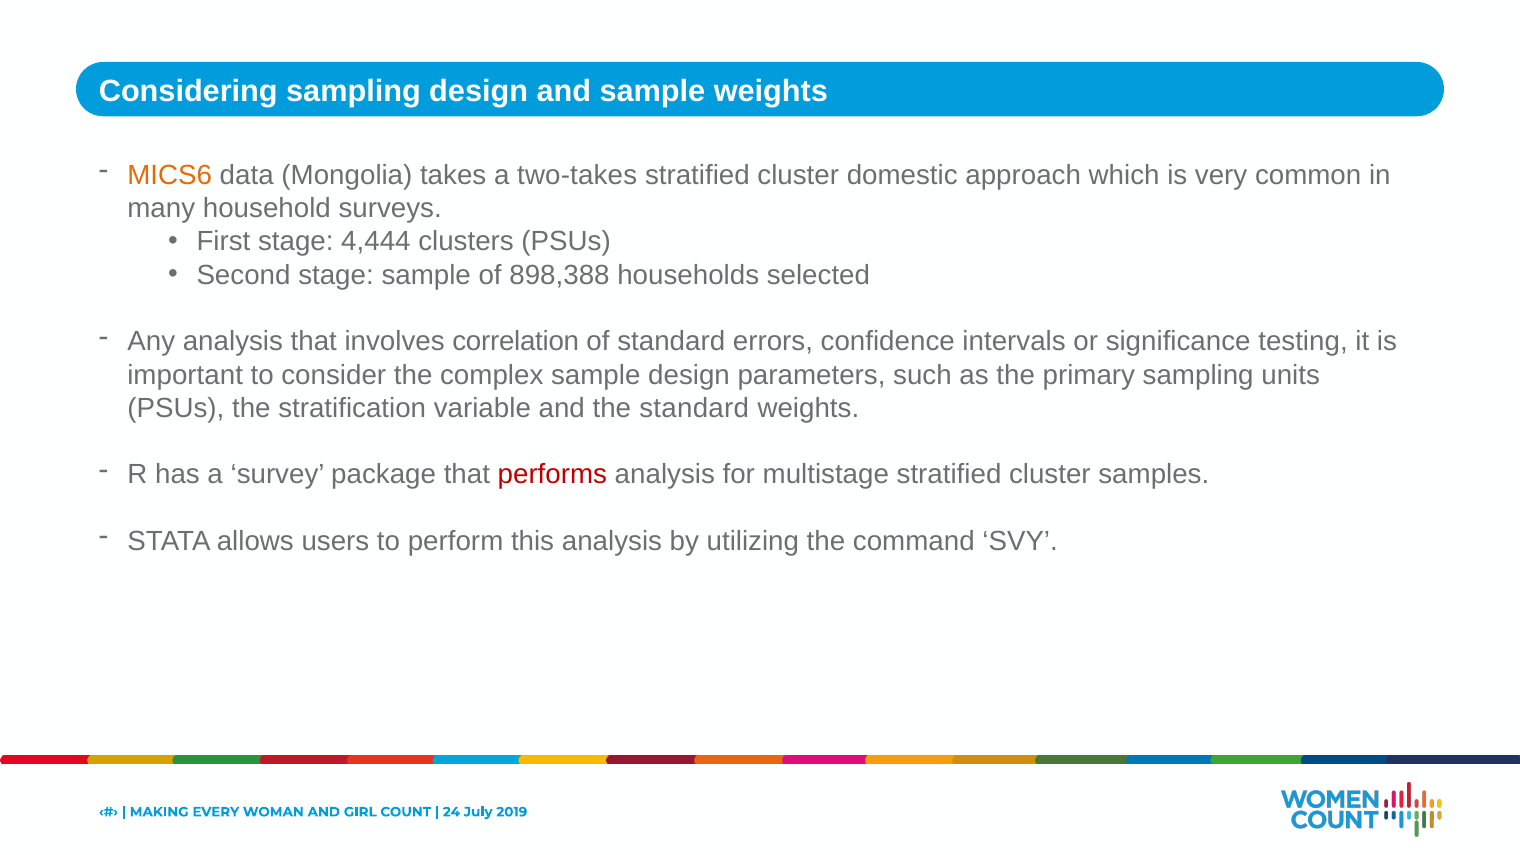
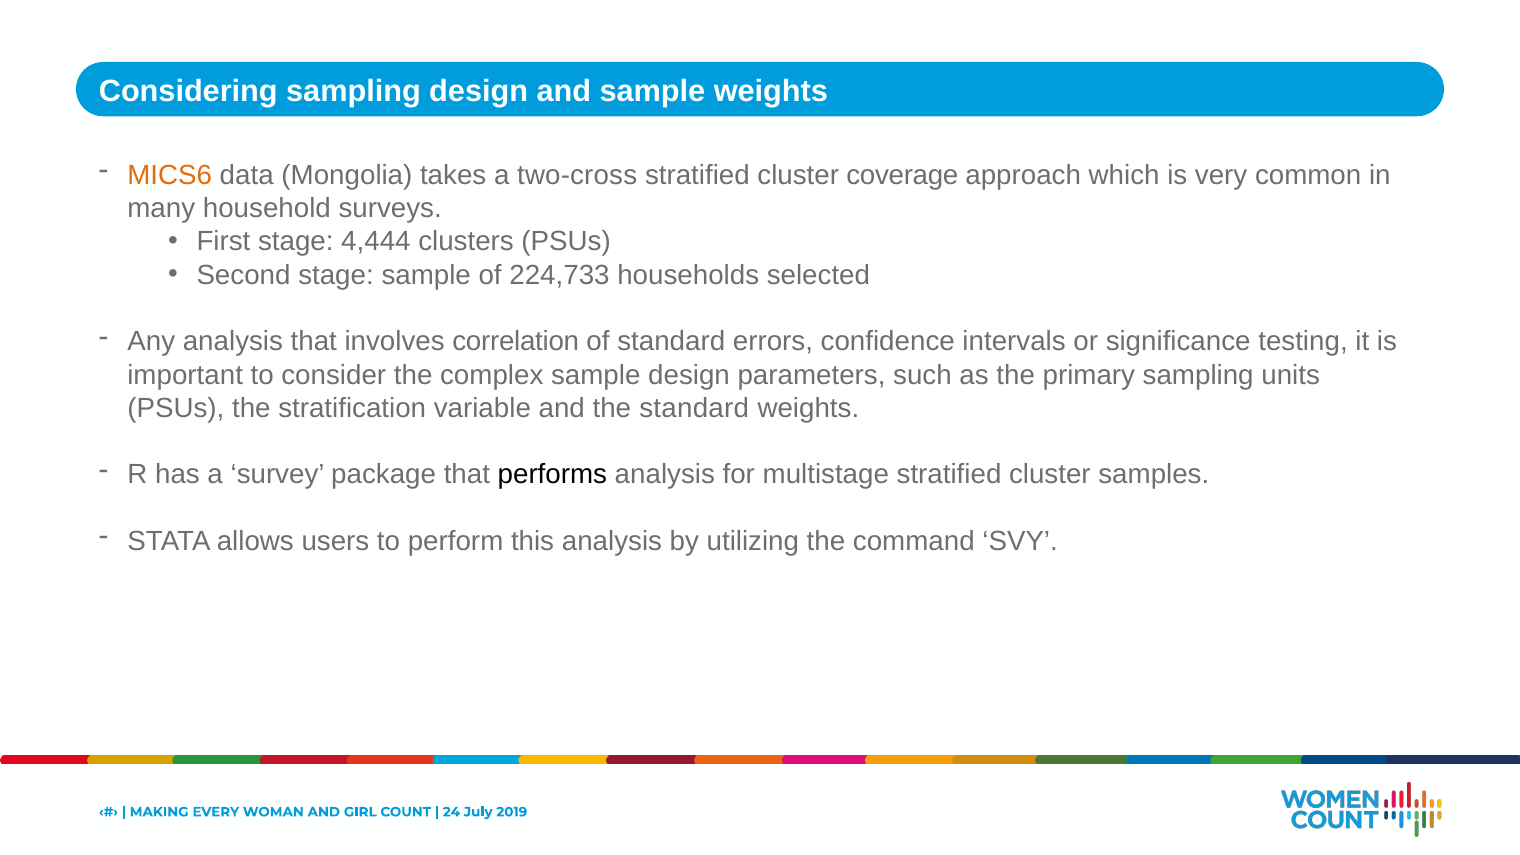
two-takes: two-takes -> two-cross
domestic: domestic -> coverage
898,388: 898,388 -> 224,733
performs colour: red -> black
